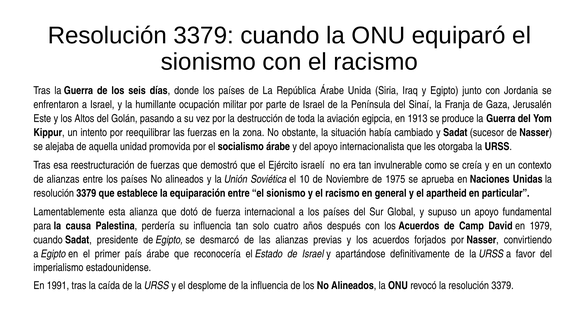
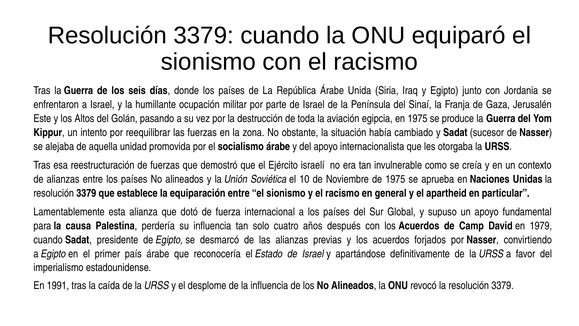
en 1913: 1913 -> 1975
